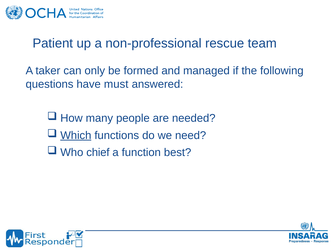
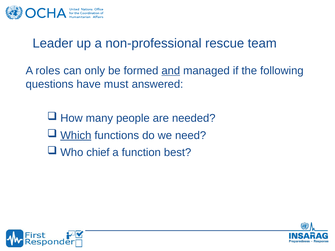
Patient: Patient -> Leader
taker: taker -> roles
and underline: none -> present
